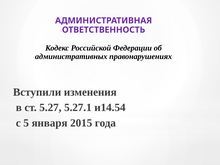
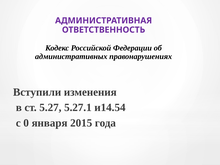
5: 5 -> 0
